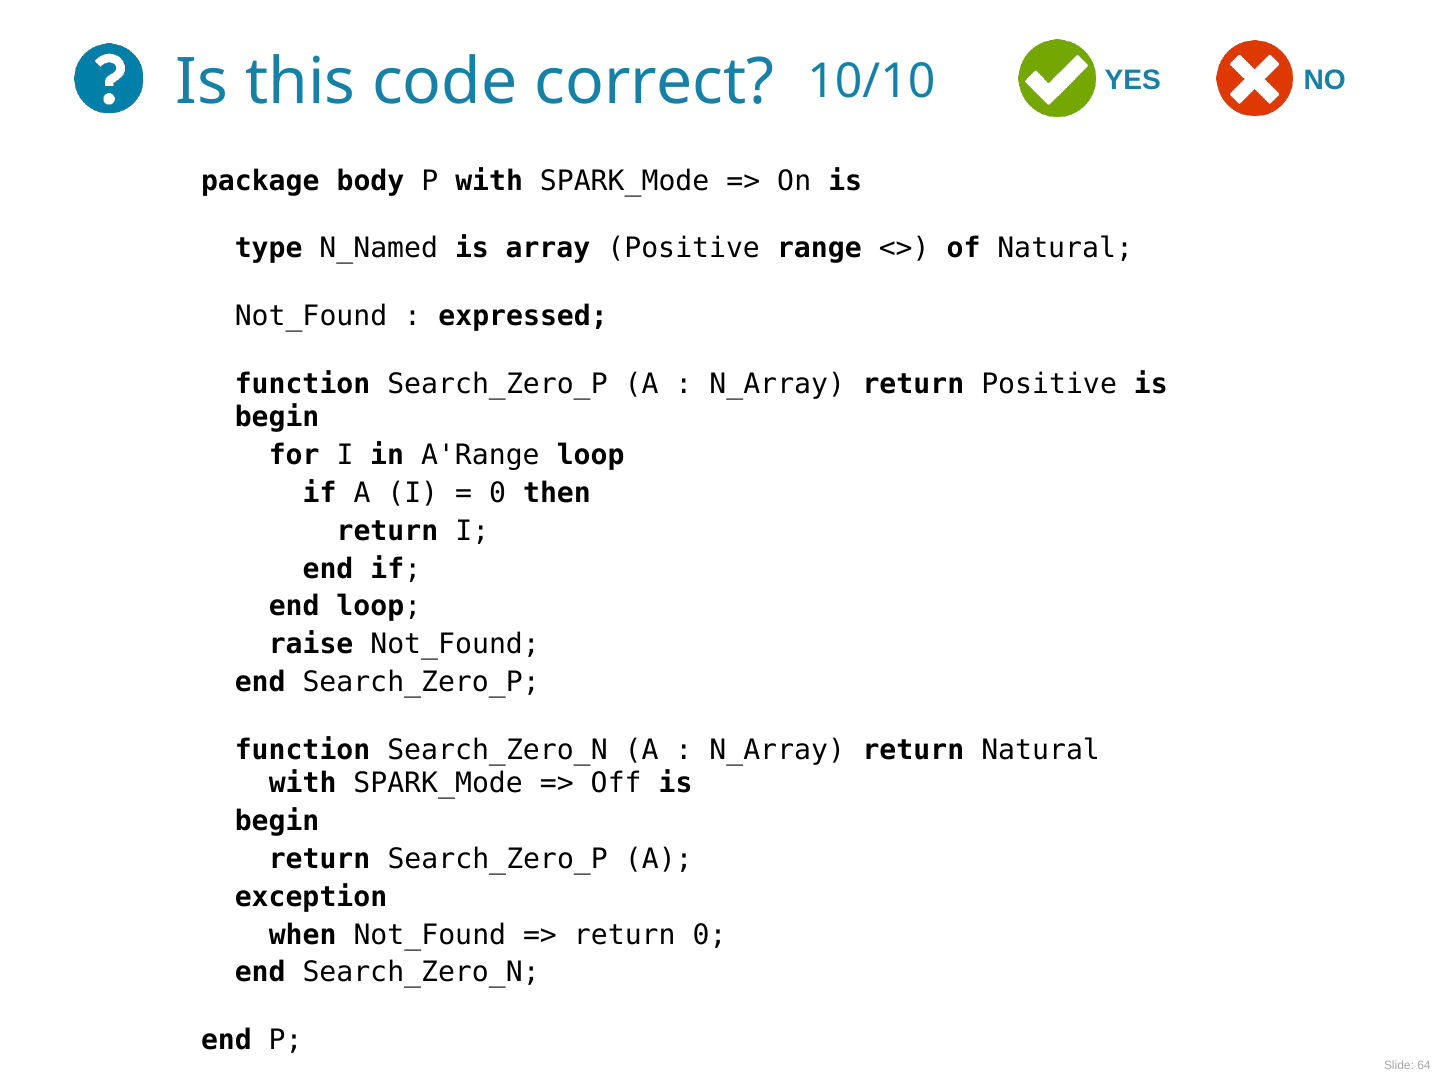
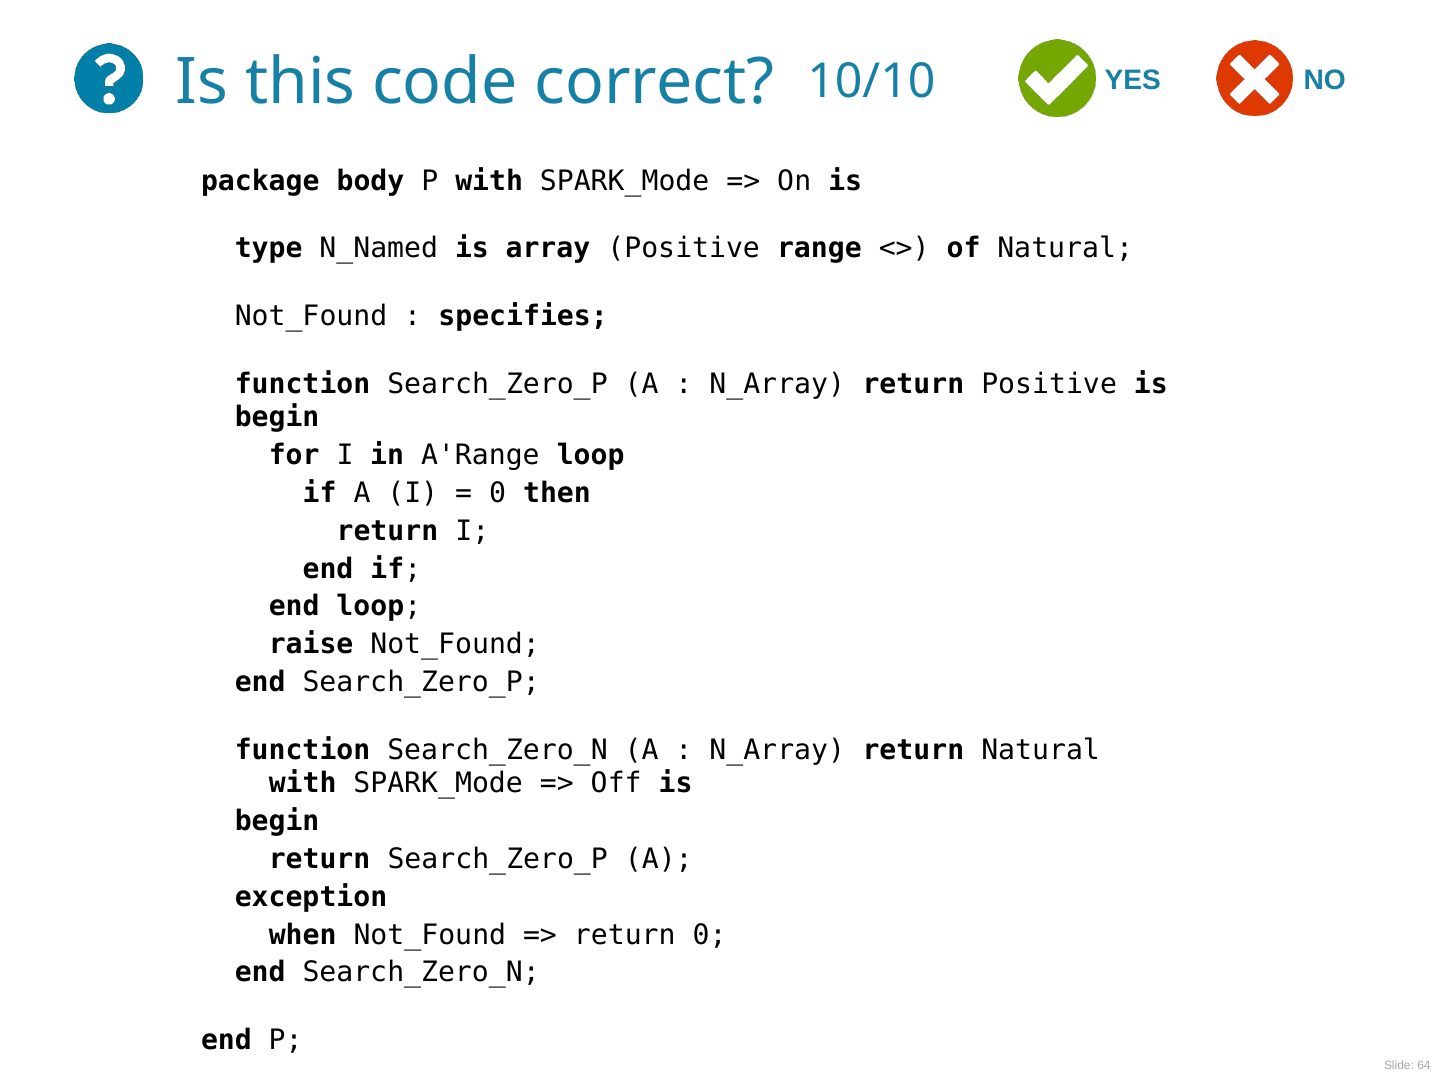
expressed: expressed -> specifies
